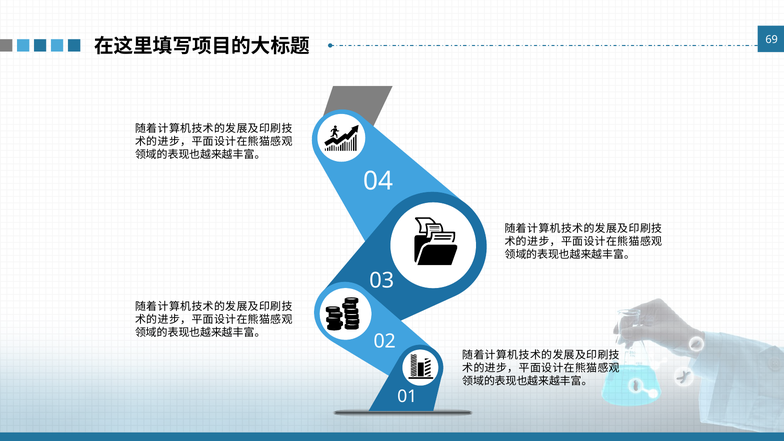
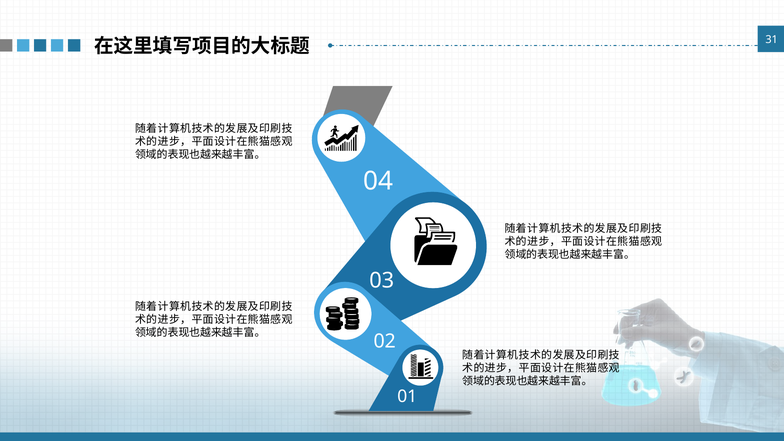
69: 69 -> 31
